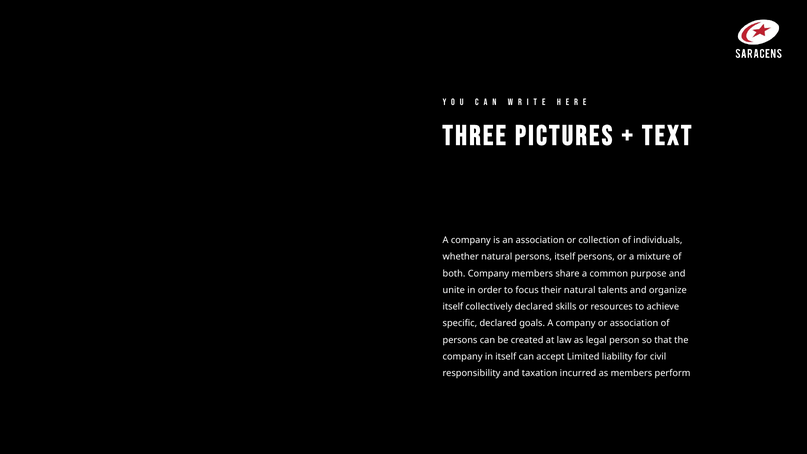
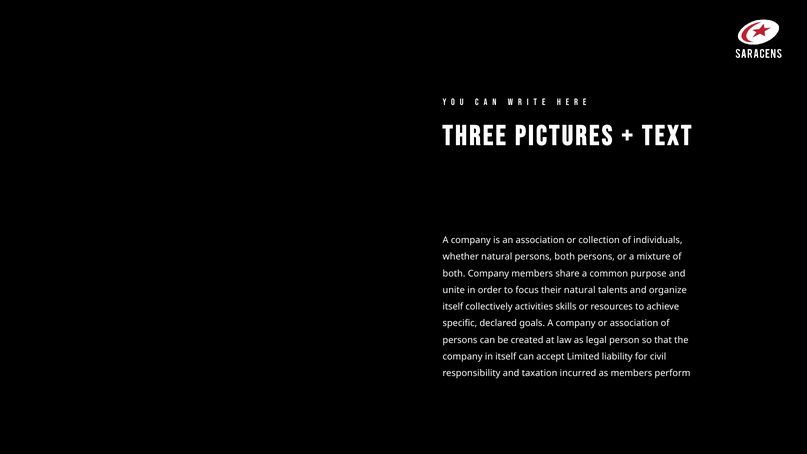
persons itself: itself -> both
collectively declared: declared -> activities
